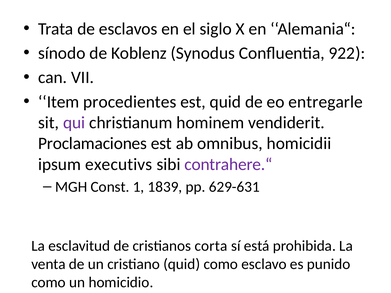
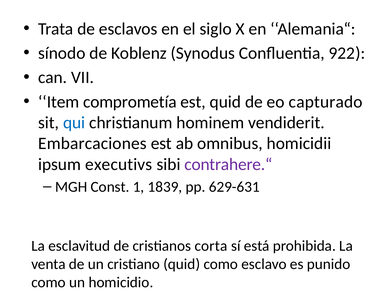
procedientes: procedientes -> comprometía
entregarle: entregarle -> capturado
qui colour: purple -> blue
Proclamaciones: Proclamaciones -> Embarcaciones
